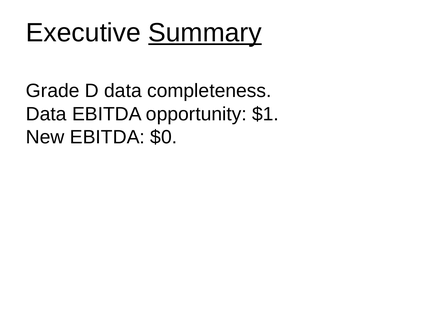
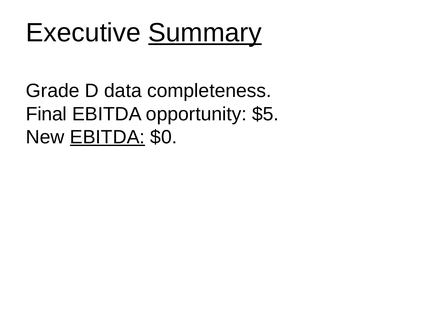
Data at (46, 114): Data -> Final
$1: $1 -> $5
EBITDA at (107, 137) underline: none -> present
